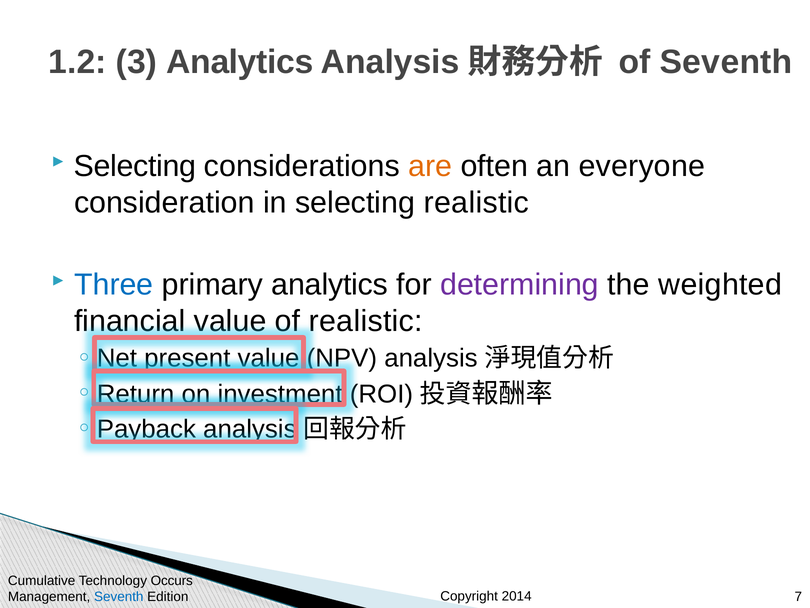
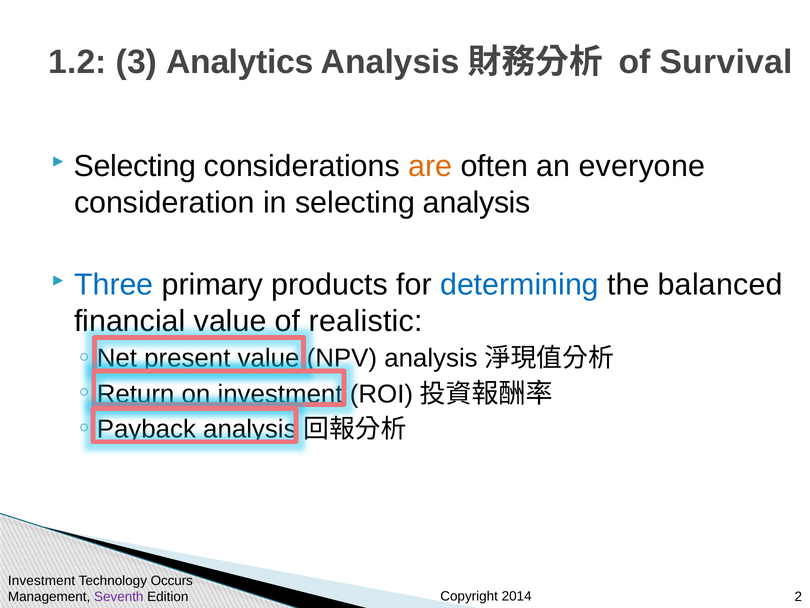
of Seventh: Seventh -> Survival
selecting realistic: realistic -> analysis
primary analytics: analytics -> products
determining colour: purple -> blue
weighted: weighted -> balanced
Cumulative at (42, 580): Cumulative -> Investment
Seventh at (119, 596) colour: blue -> purple
7: 7 -> 2
